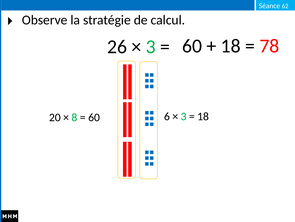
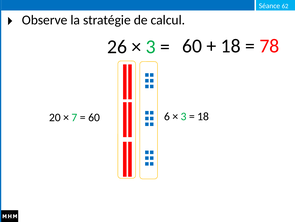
8: 8 -> 7
